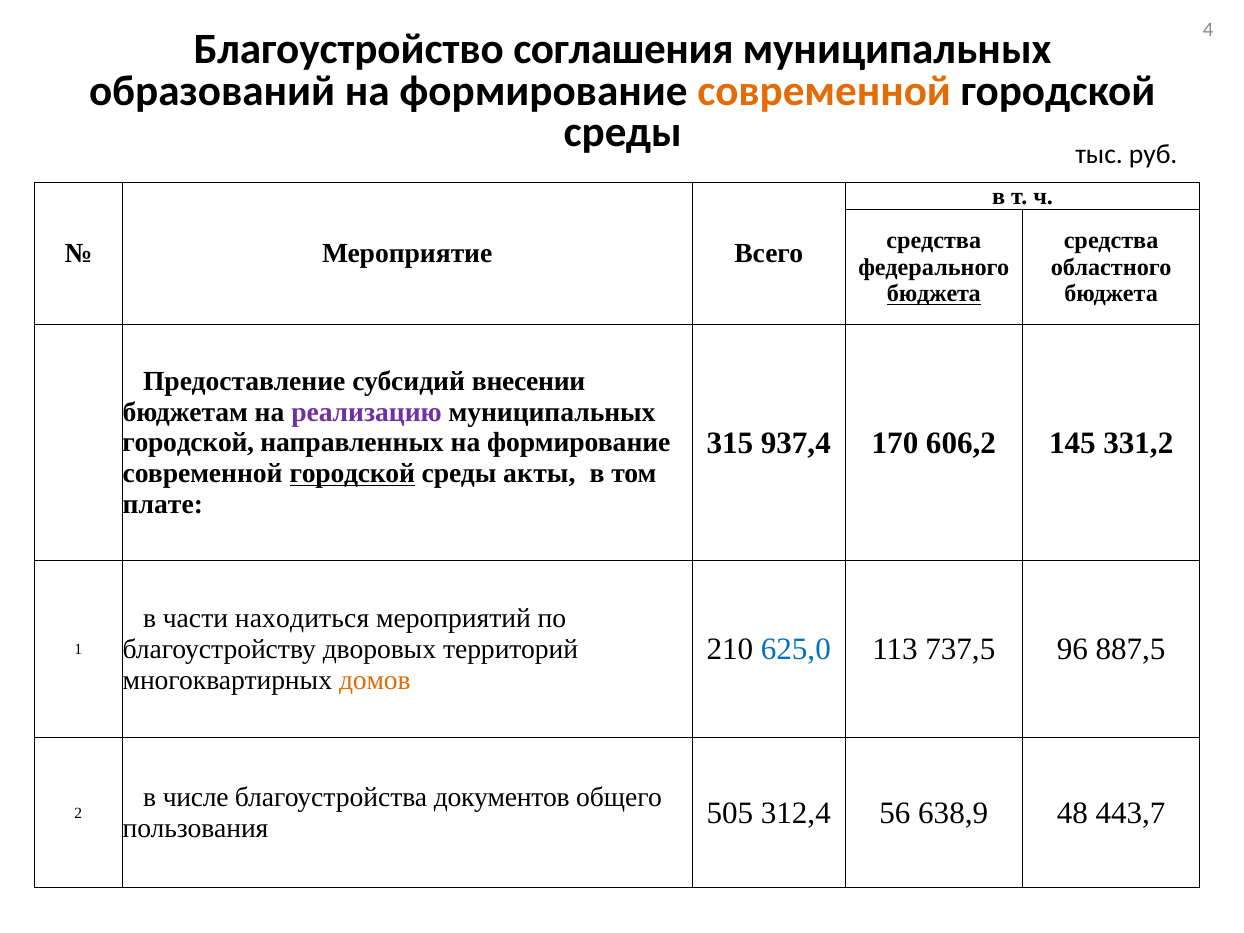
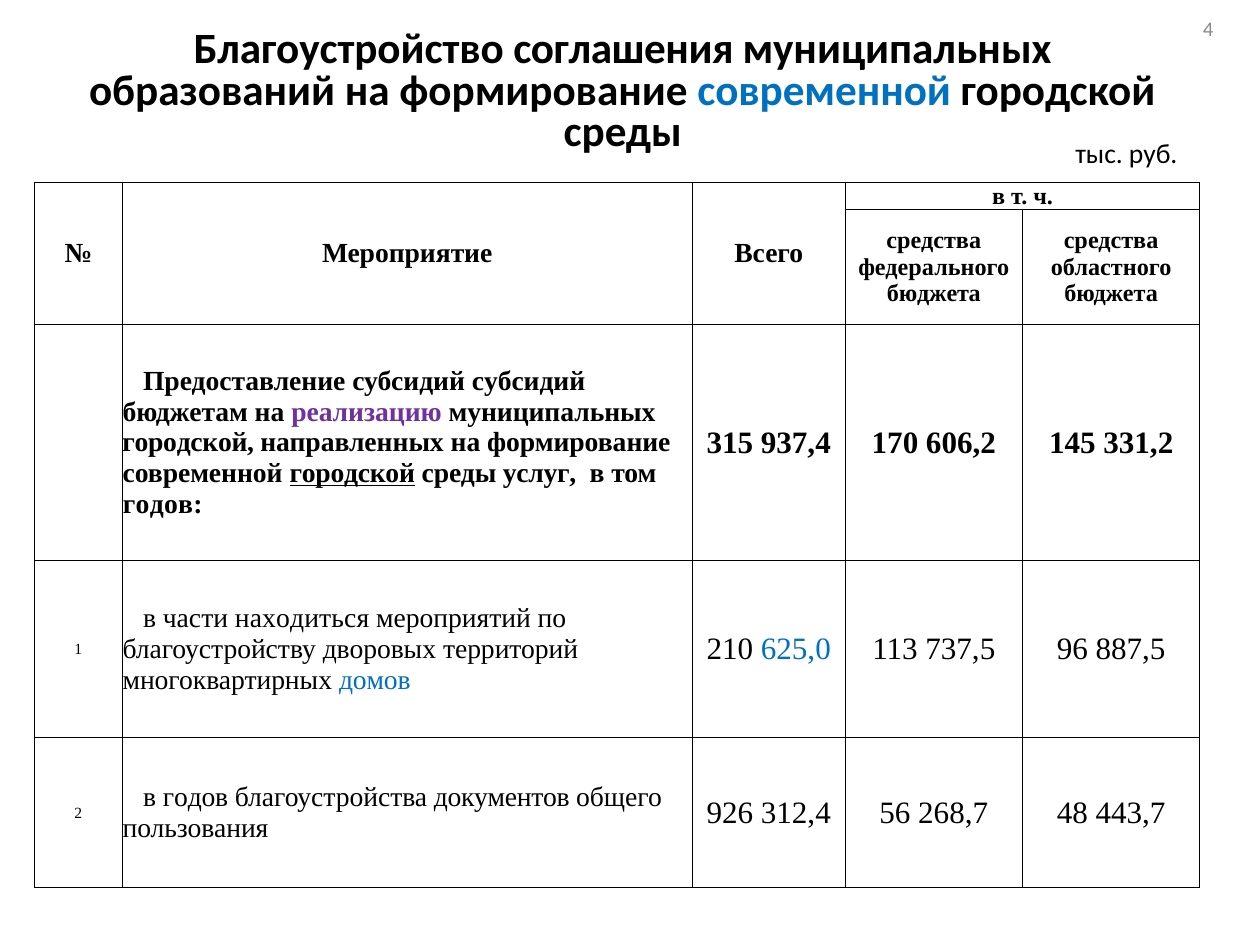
современной at (824, 91) colour: orange -> blue
бюджета at (934, 294) underline: present -> none
субсидий внесении: внесении -> субсидий
акты: акты -> услуг
плате at (163, 504): плате -> годов
домов colour: orange -> blue
в числе: числе -> годов
505: 505 -> 926
638,9: 638,9 -> 268,7
